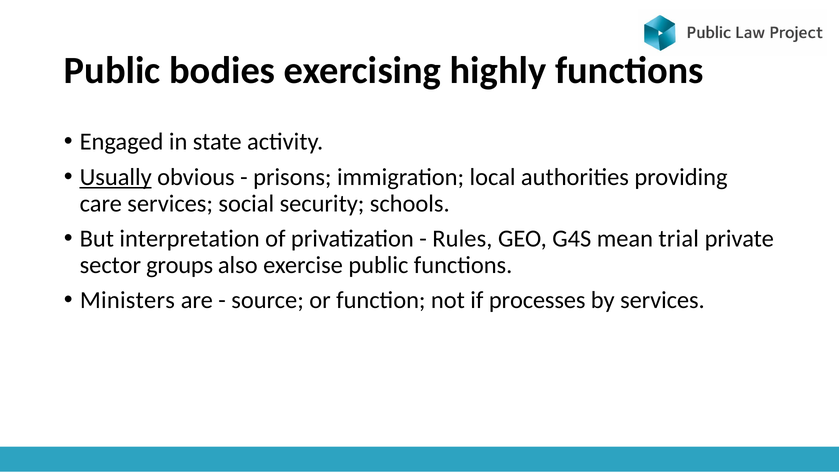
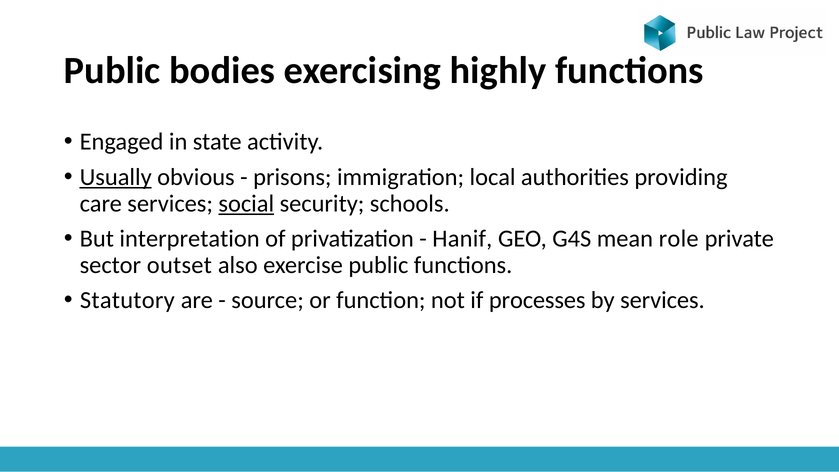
social underline: none -> present
Rules: Rules -> Hanif
trial: trial -> role
groups: groups -> outset
Ministers: Ministers -> Statutory
